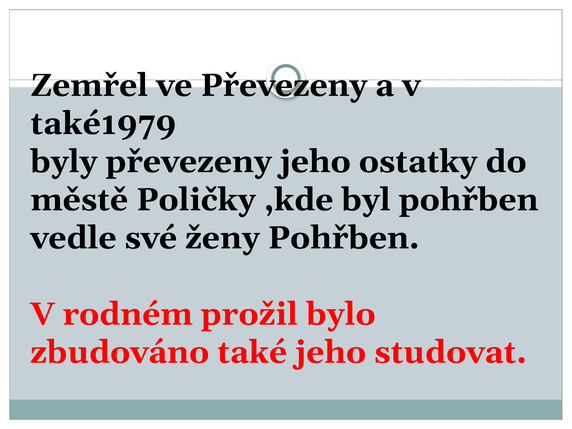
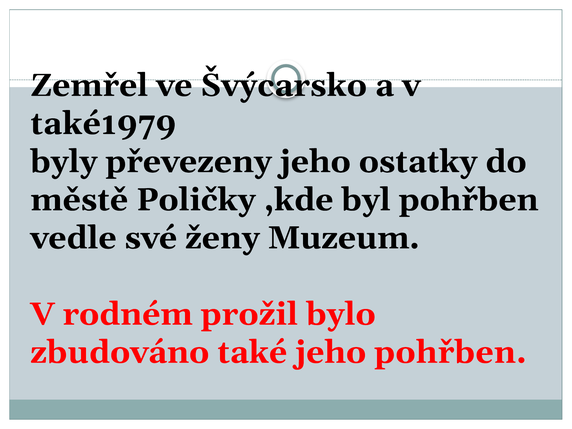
ve Převezeny: Převezeny -> Švýcarsko
ženy Pohřben: Pohřben -> Muzeum
jeho studovat: studovat -> pohřben
